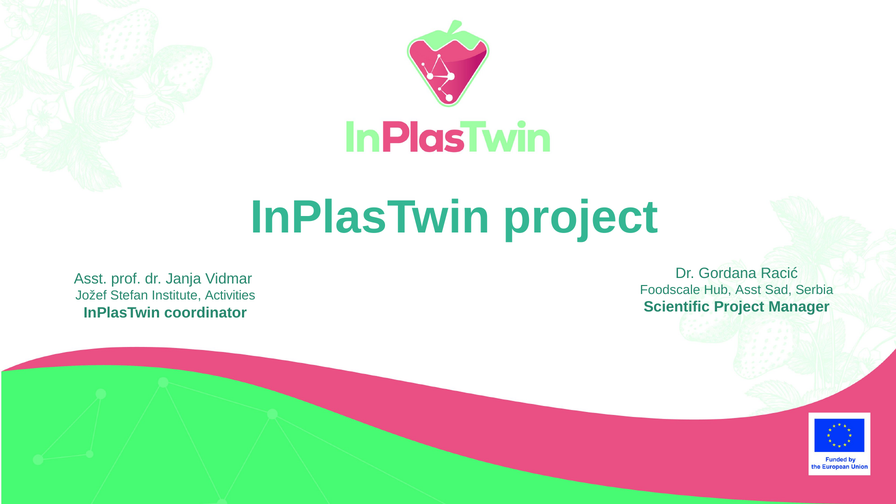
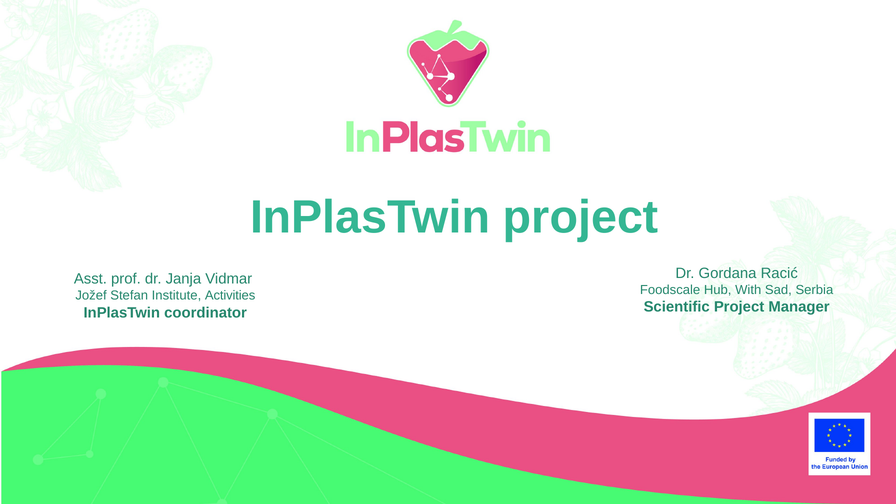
Hub Asst: Asst -> With
